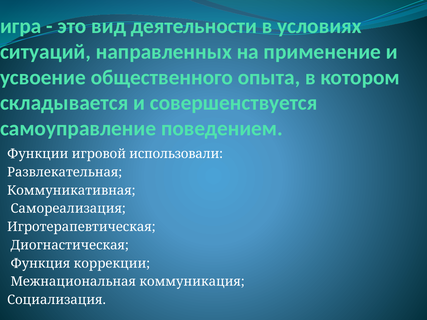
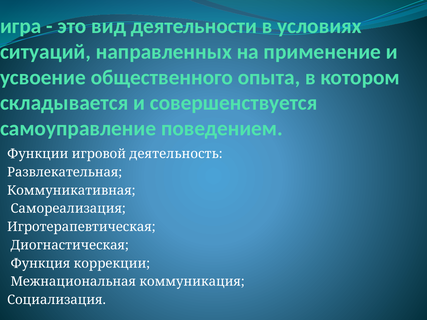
использовали: использовали -> деятельность
